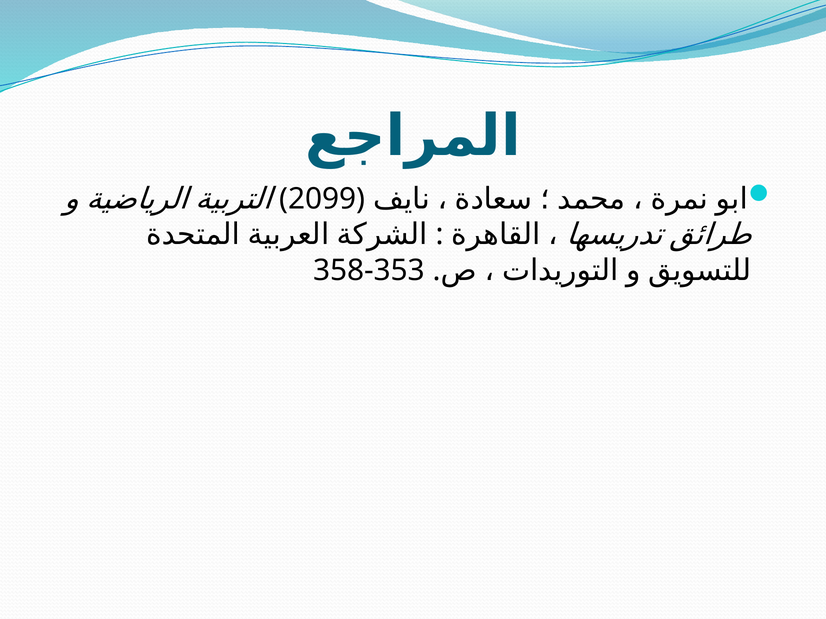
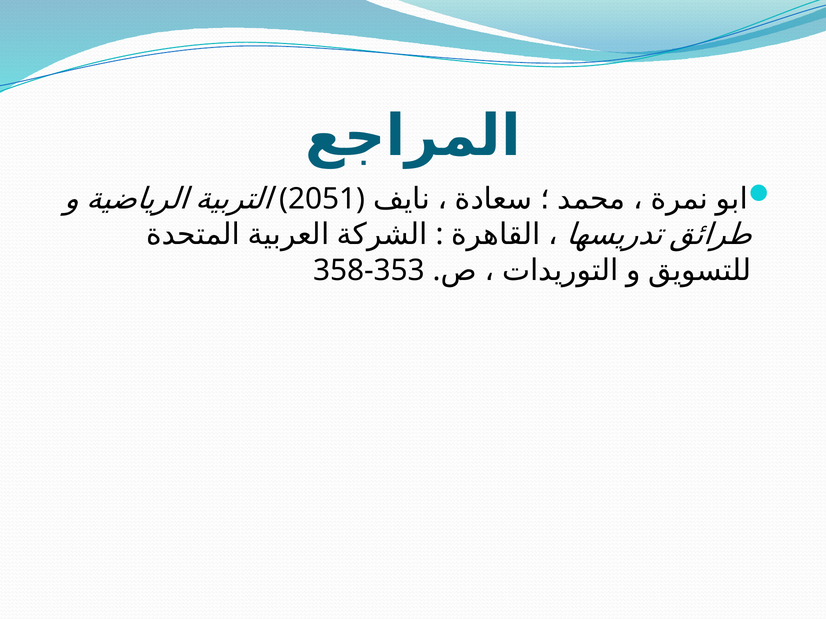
2099: 2099 -> 2051
